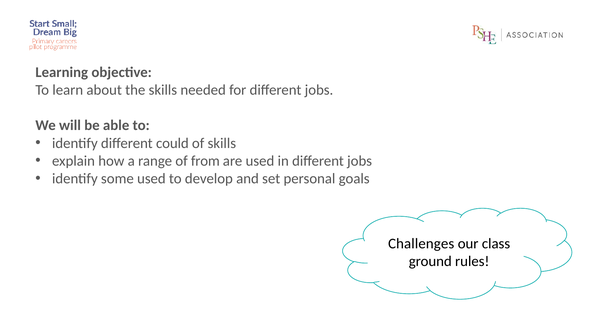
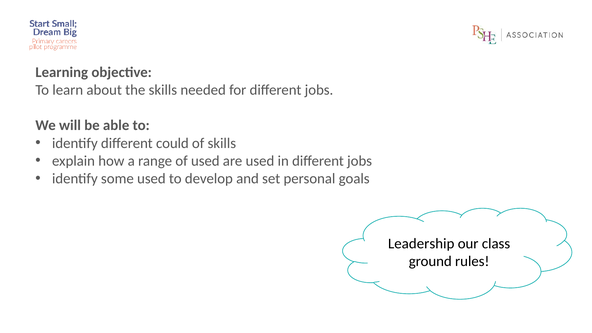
of from: from -> used
Challenges: Challenges -> Leadership
